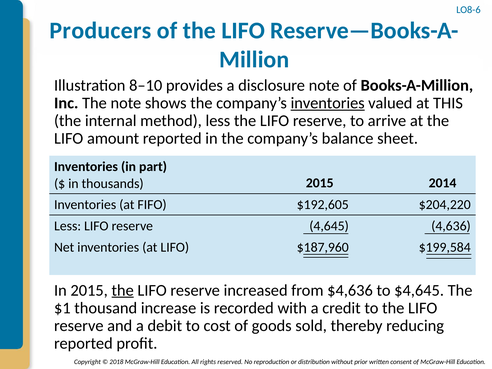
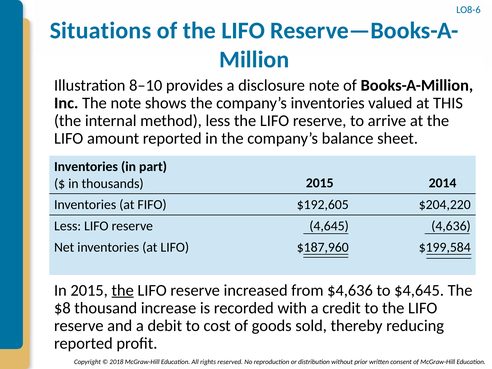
Producers: Producers -> Situations
inventories at (328, 103) underline: present -> none
$1: $1 -> $8
